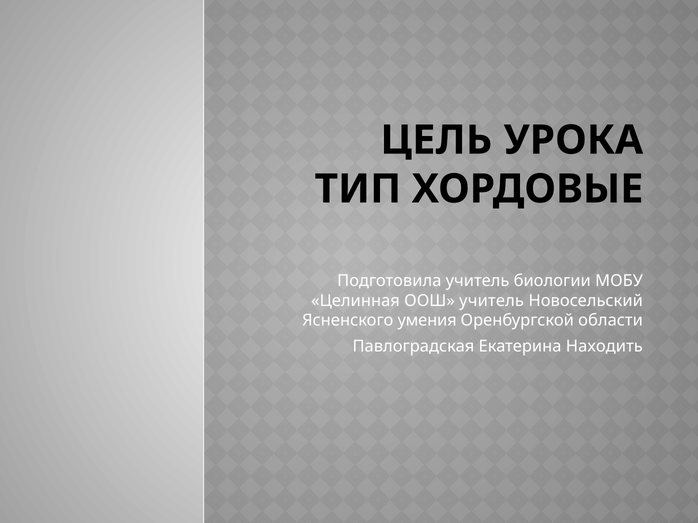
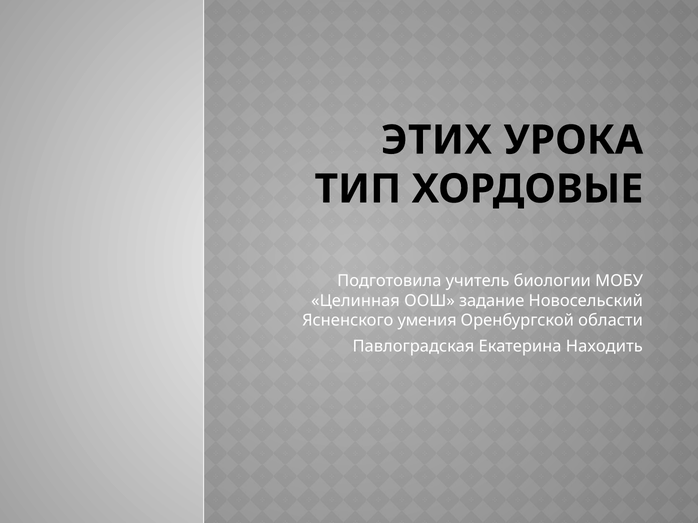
ЦЕЛЬ: ЦЕЛЬ -> ЭТИХ
ООШ учитель: учитель -> задание
